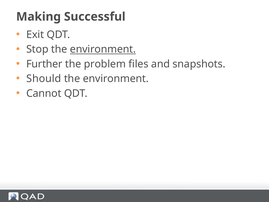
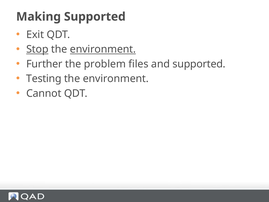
Making Successful: Successful -> Supported
Stop underline: none -> present
and snapshots: snapshots -> supported
Should: Should -> Testing
